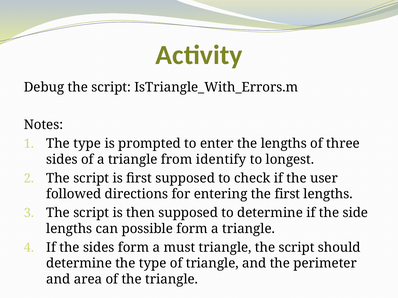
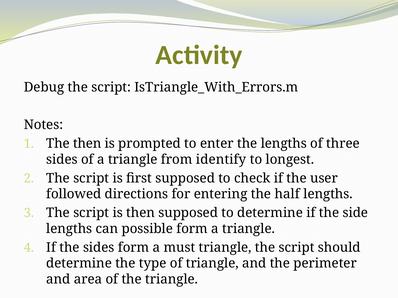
type at (87, 144): type -> then
the first: first -> half
